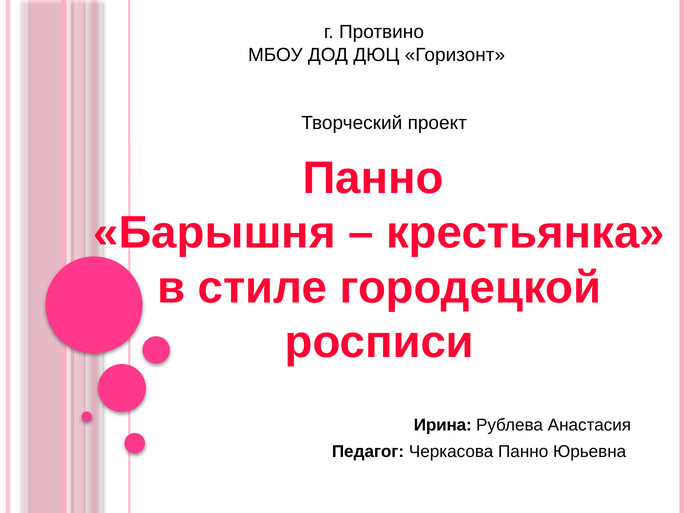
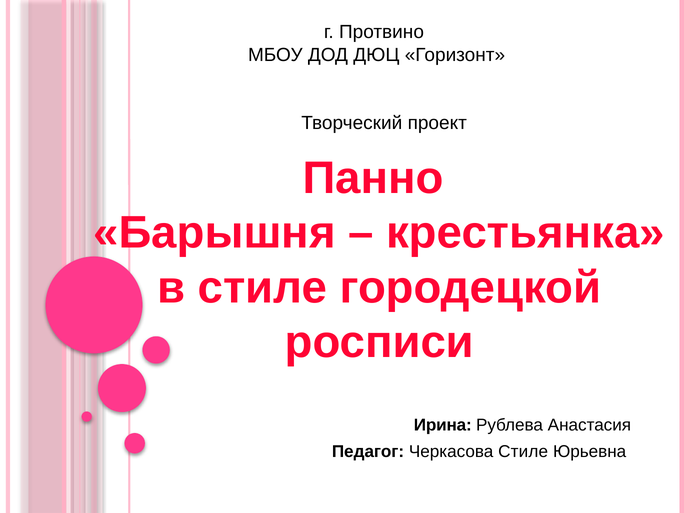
Черкасова Панно: Панно -> Стиле
